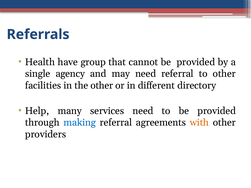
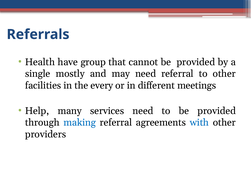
agency: agency -> mostly
the other: other -> every
directory: directory -> meetings
with colour: orange -> blue
